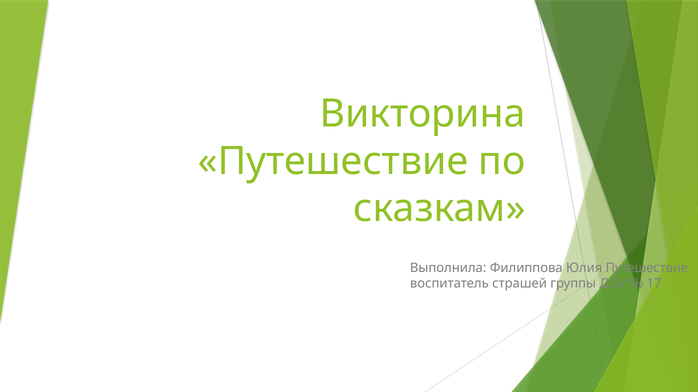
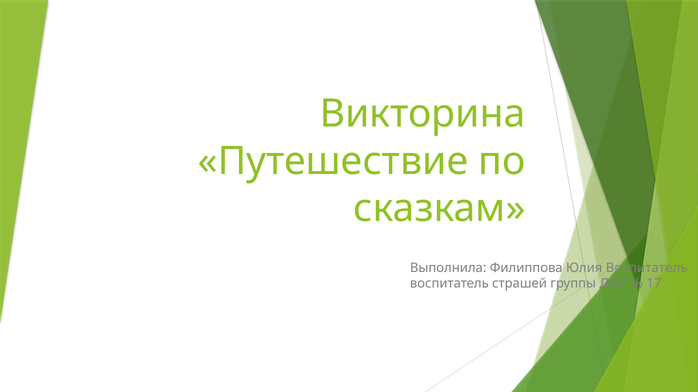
Юлия Путешествие: Путешествие -> Воспитатель
